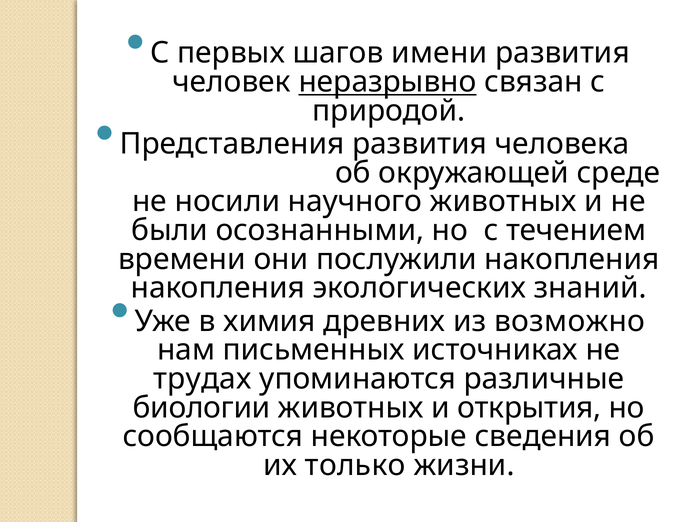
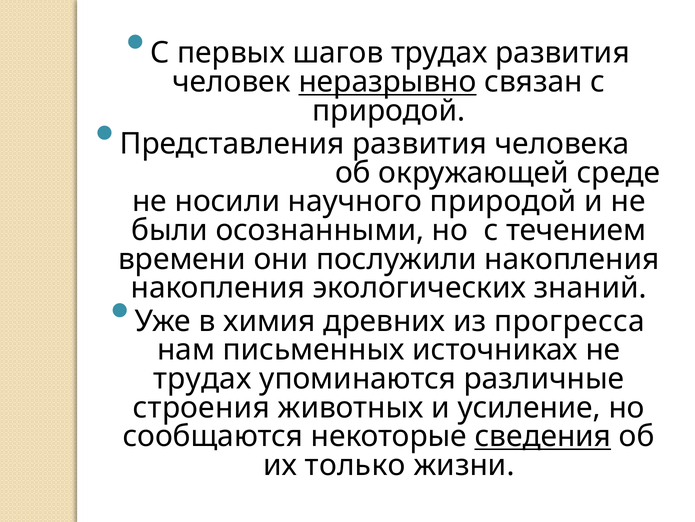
шагов имени: имени -> трудах
научного животных: животных -> природой
возможно: возможно -> прогресса
биологии: биологии -> строения
открытия: открытия -> усиление
сведения underline: none -> present
